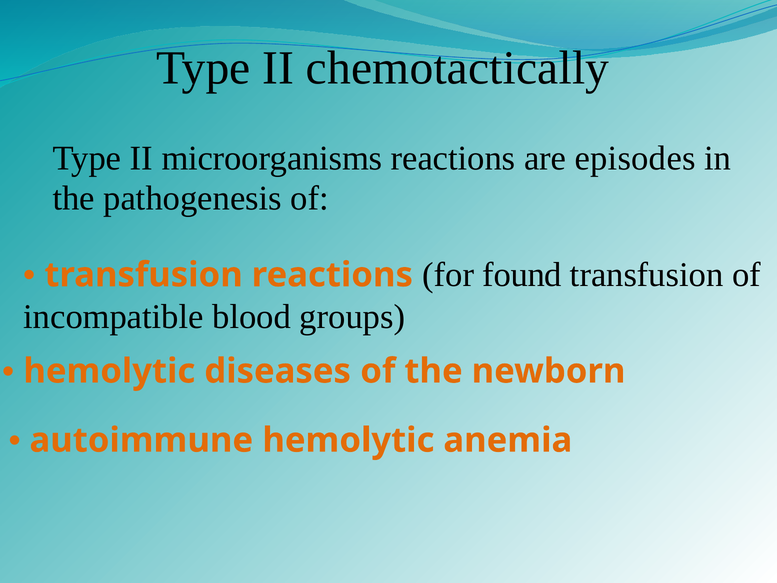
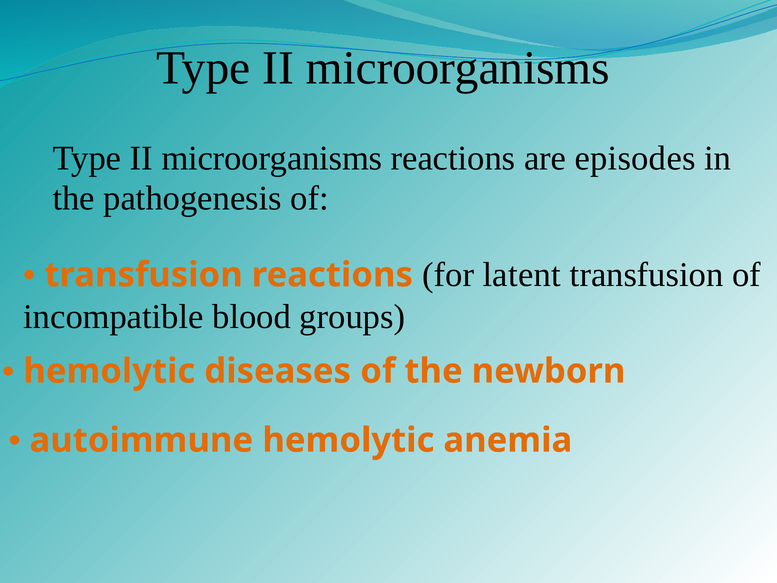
chemotactically at (458, 68): chemotactically -> microorganisms
found: found -> latent
